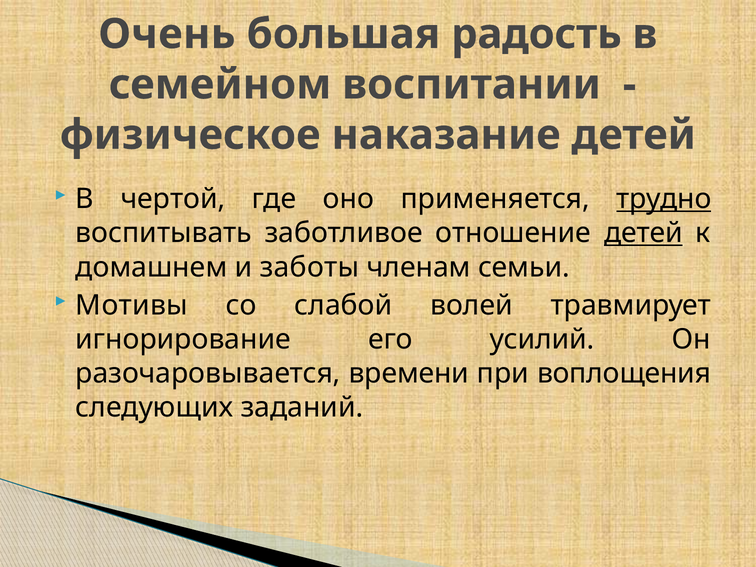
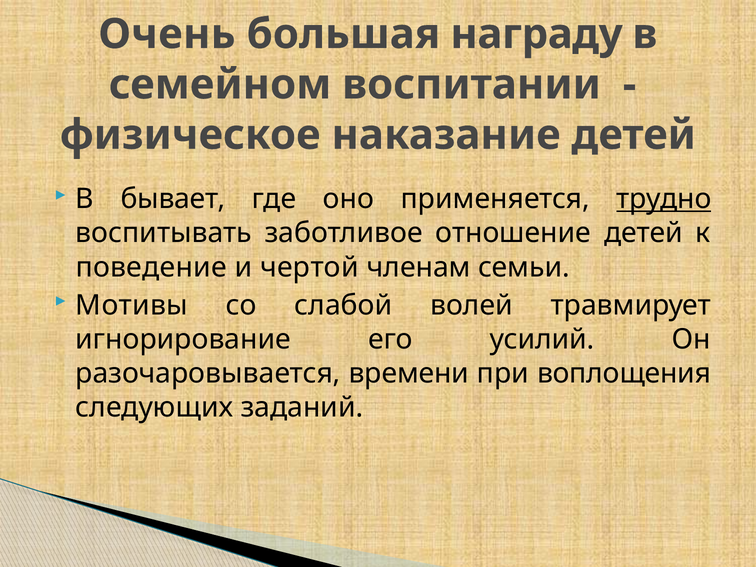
радость: радость -> награду
чертой: чертой -> бывает
детей at (643, 233) underline: present -> none
домашнем: домашнем -> поведение
заботы: заботы -> чертой
